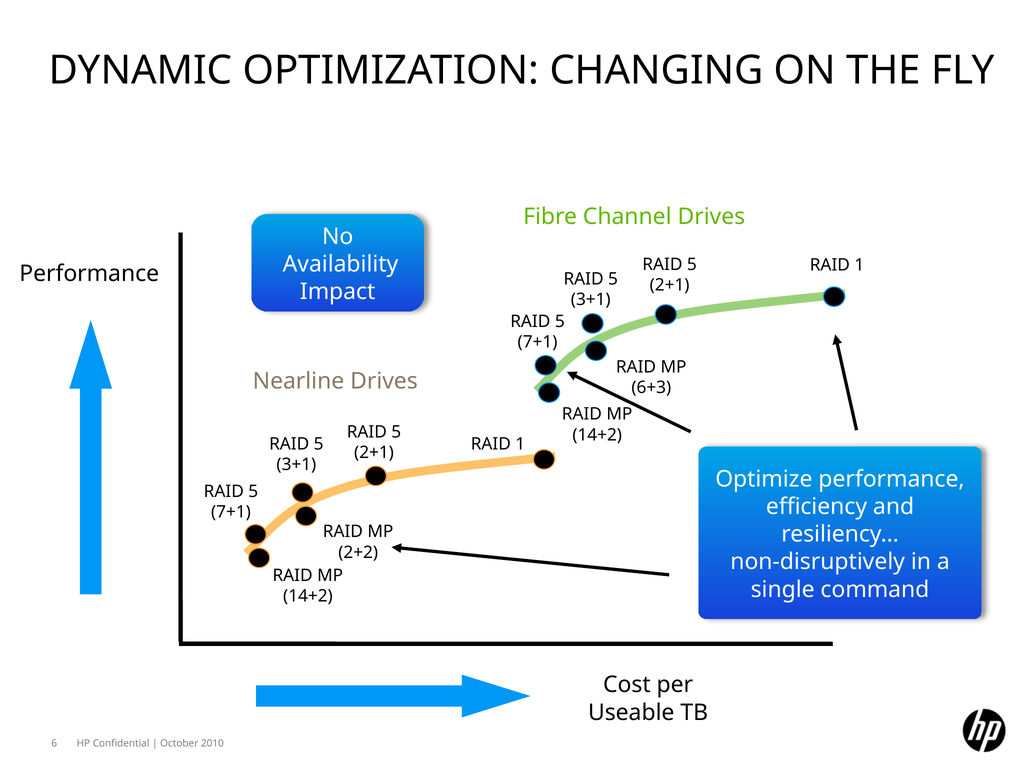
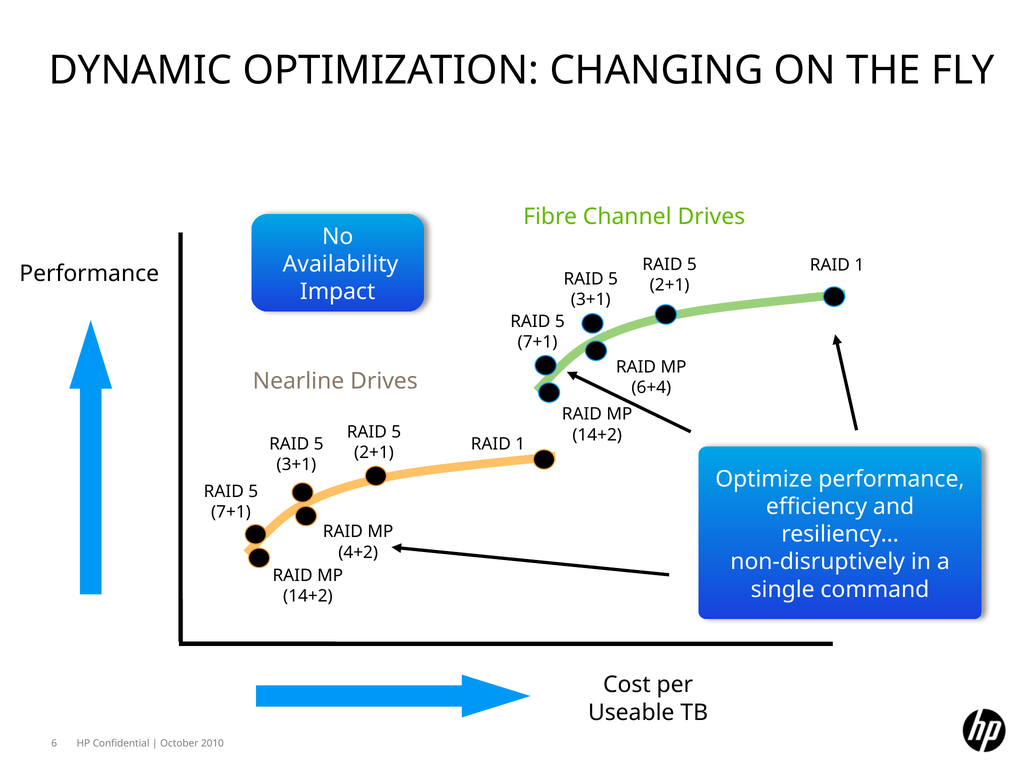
6+3: 6+3 -> 6+4
2+2: 2+2 -> 4+2
